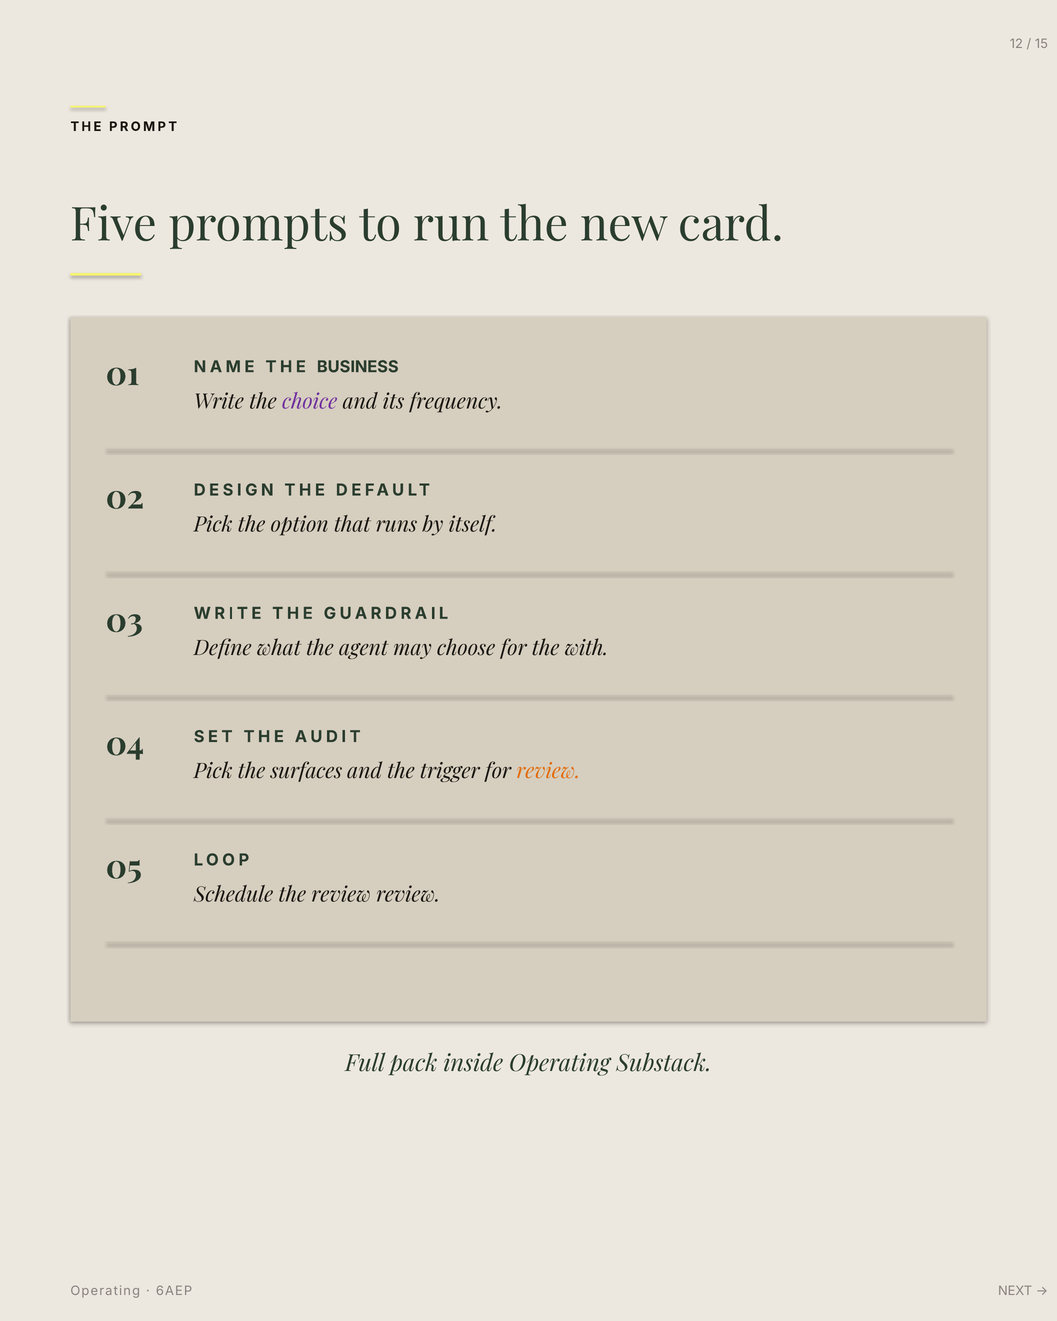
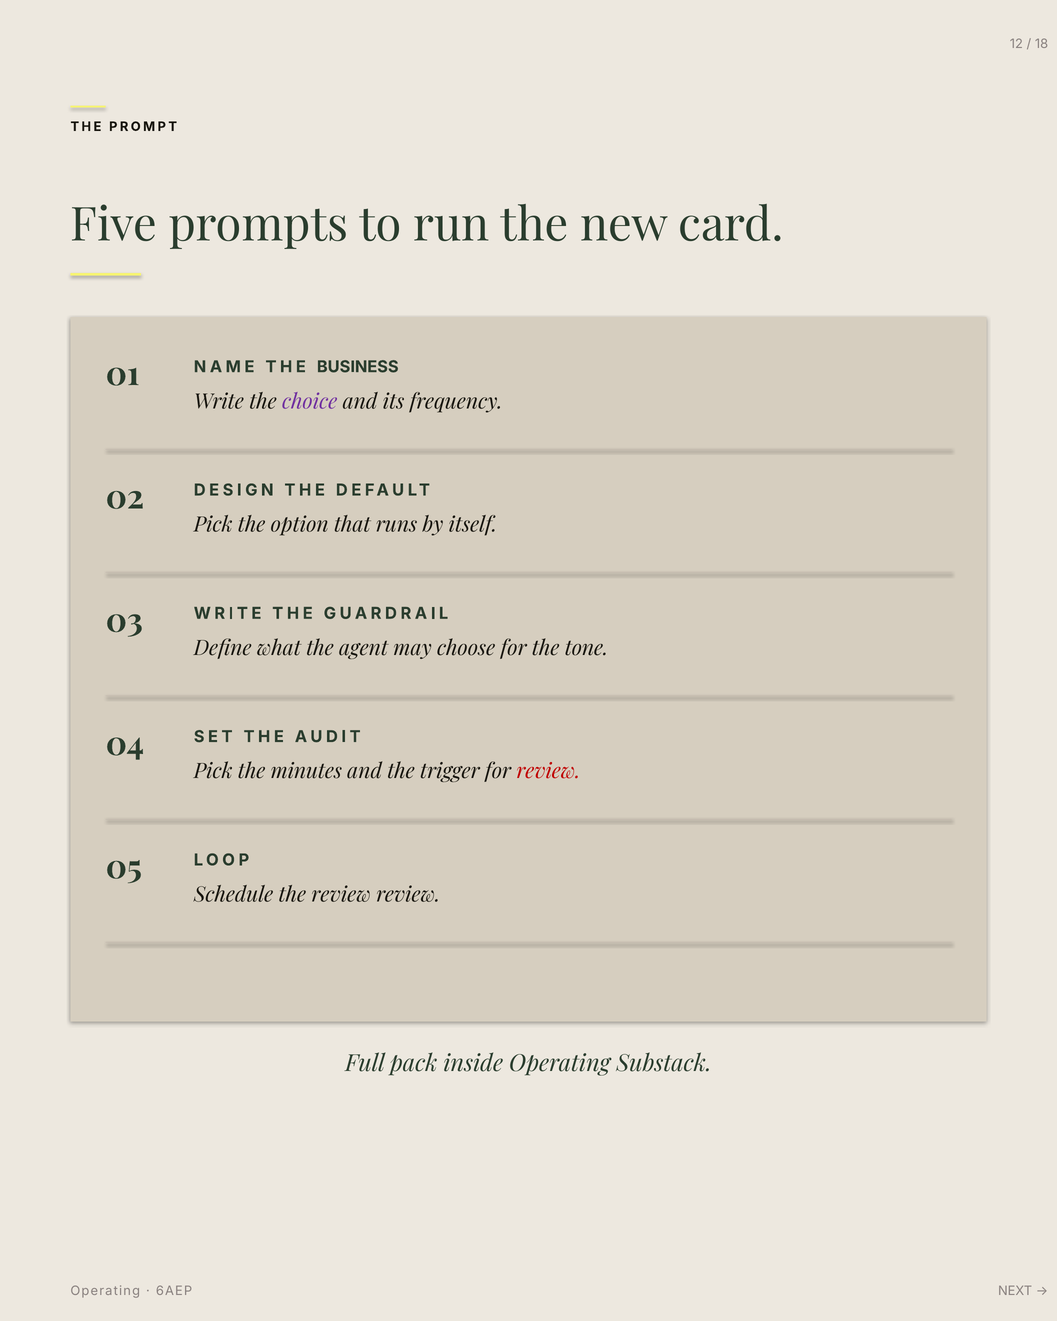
15: 15 -> 18
with: with -> tone
surfaces: surfaces -> minutes
review at (548, 772) colour: orange -> red
